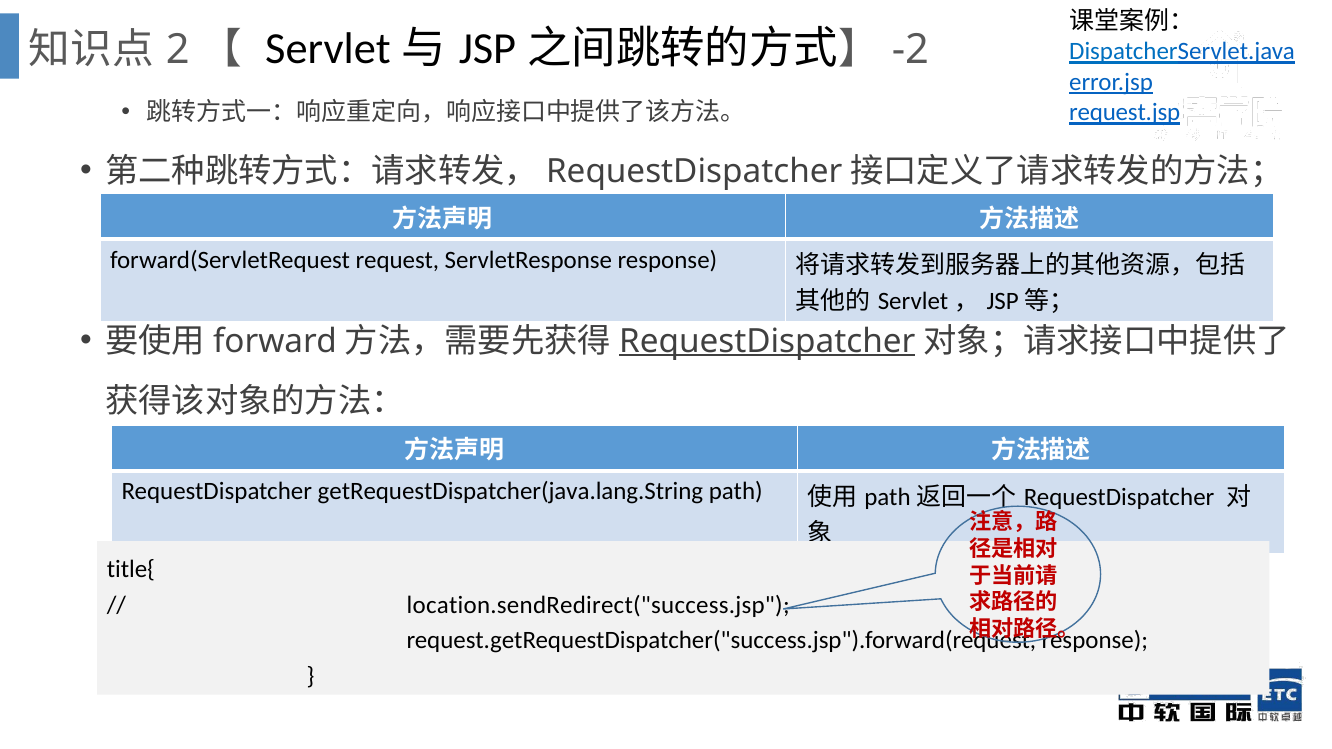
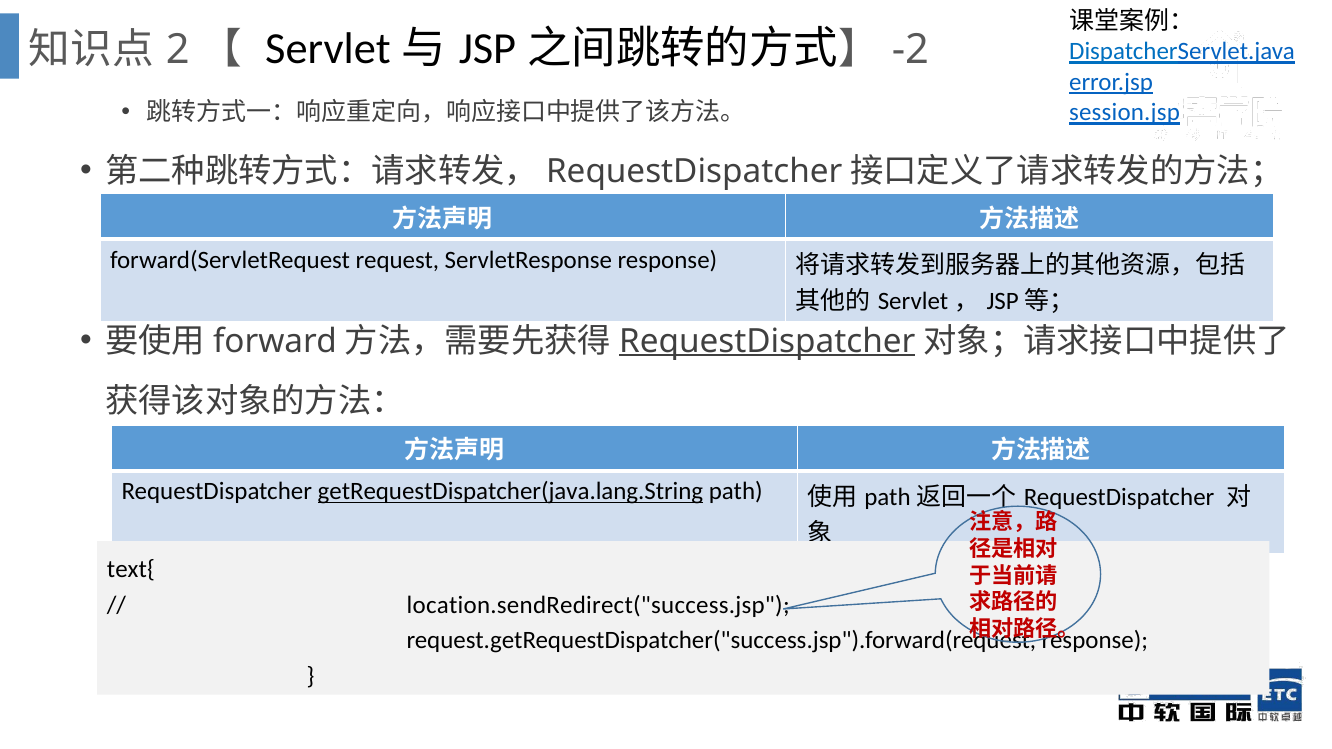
request.jsp: request.jsp -> session.jsp
getRequestDispatcher(java.lang.String underline: none -> present
title{: title{ -> text{
